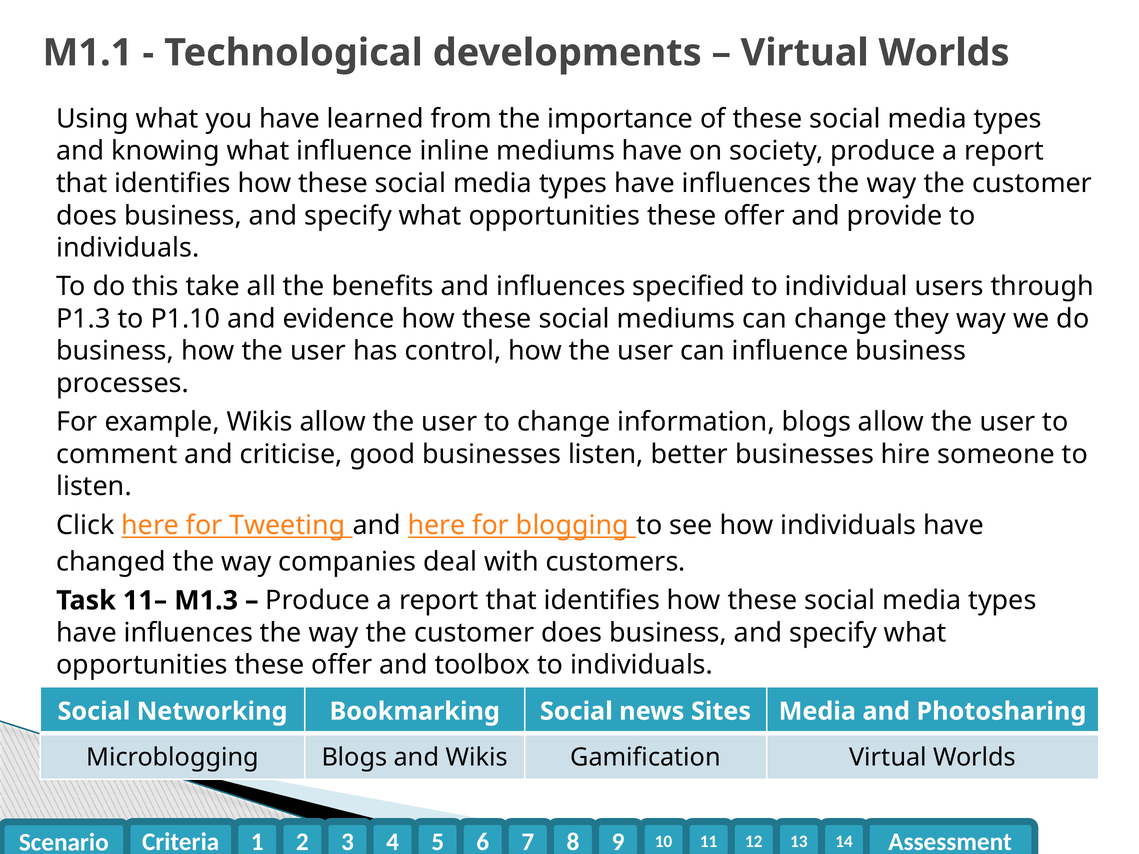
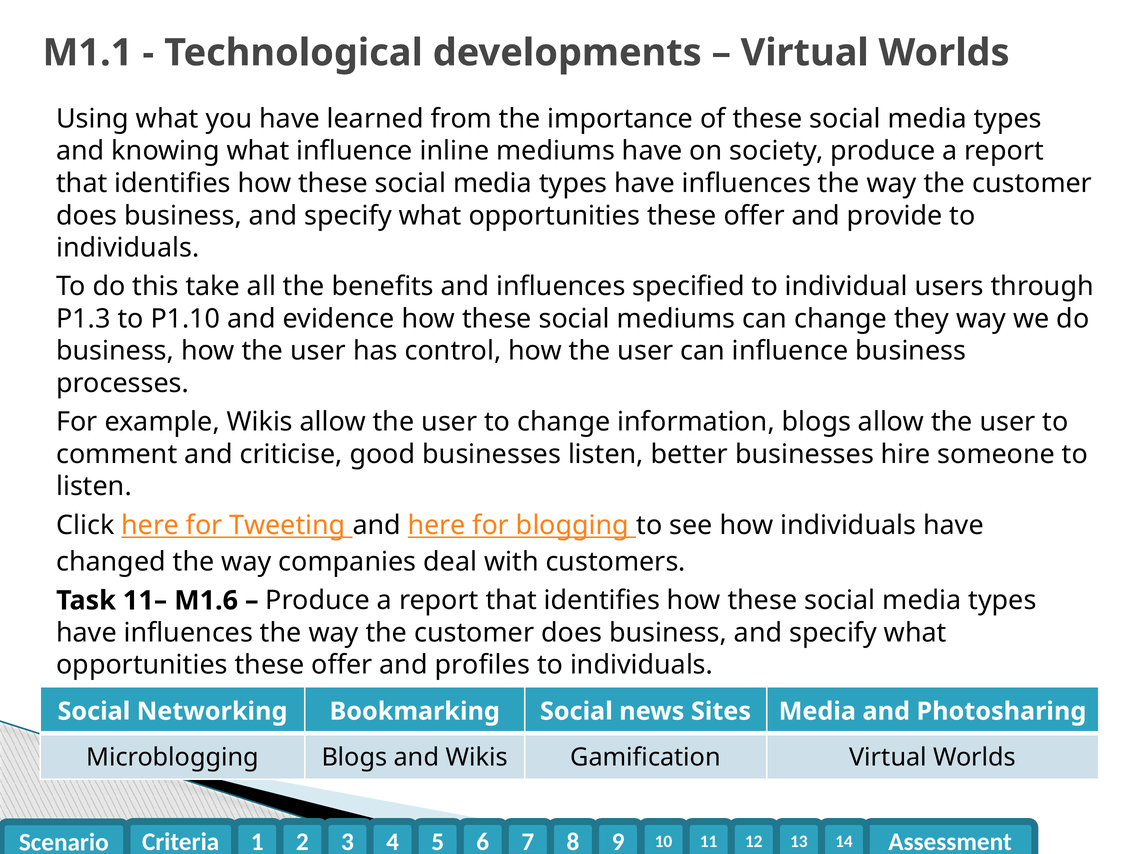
M1.3: M1.3 -> M1.6
toolbox: toolbox -> profiles
